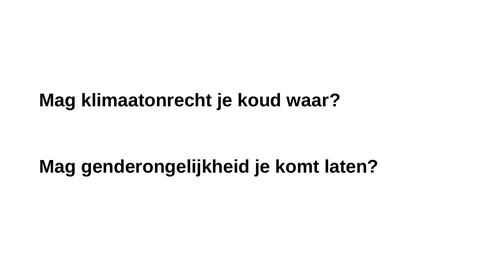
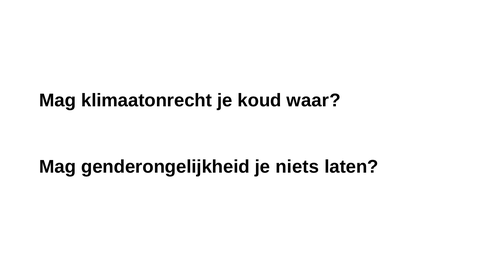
komt: komt -> niets
